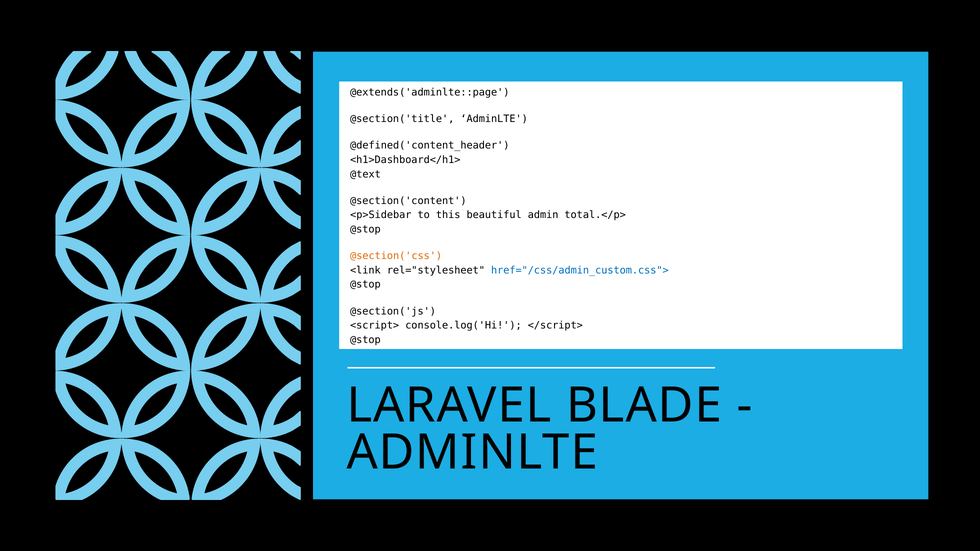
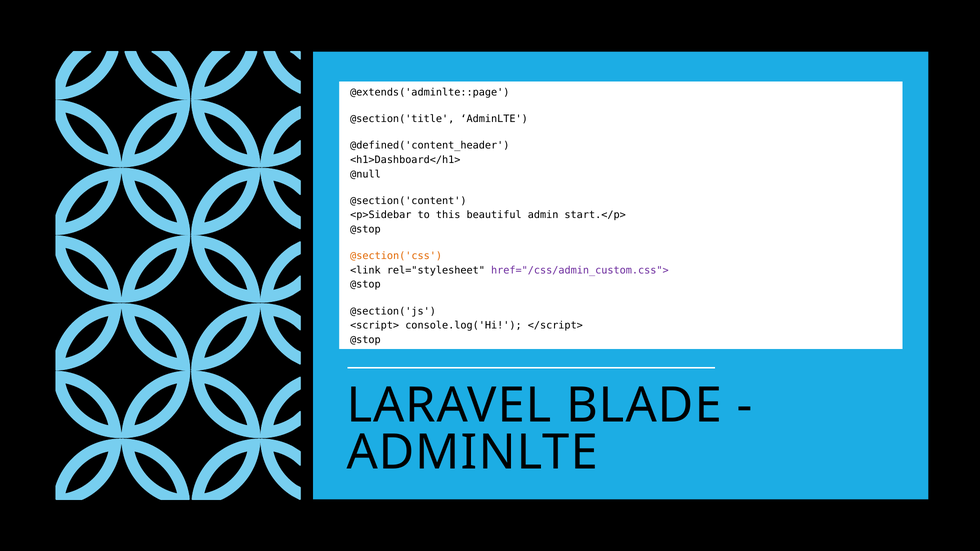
@text: @text -> @null
total.</p>: total.</p> -> start.</p>
href="/css/admin_custom.css"> colour: blue -> purple
